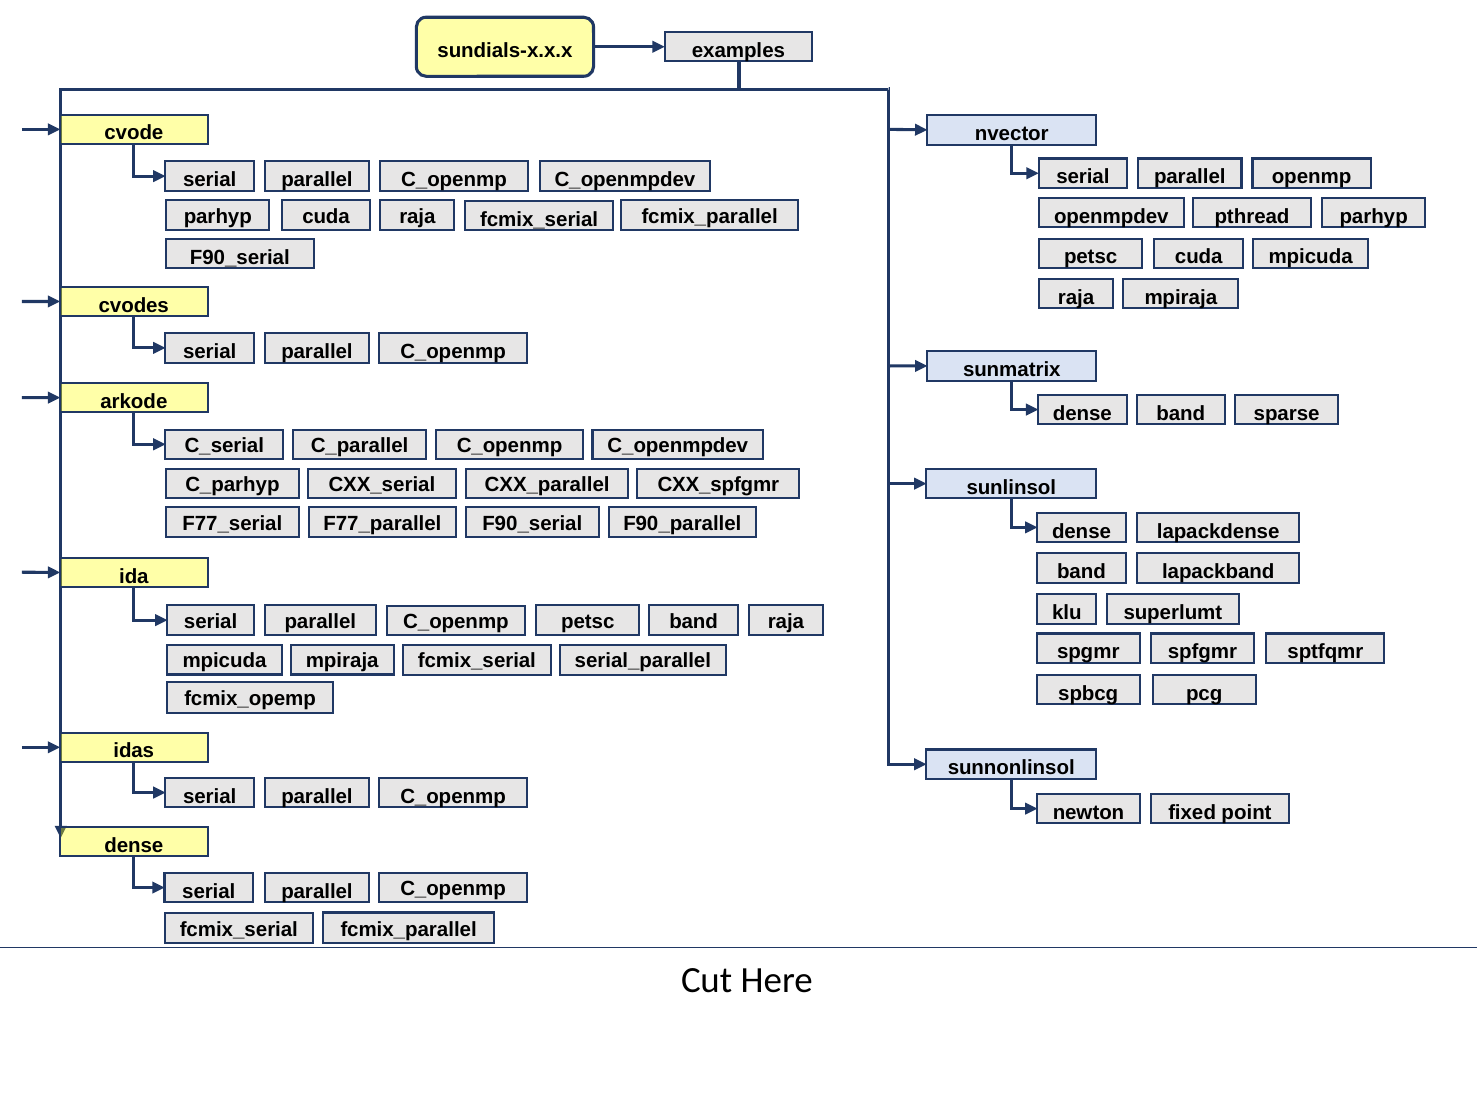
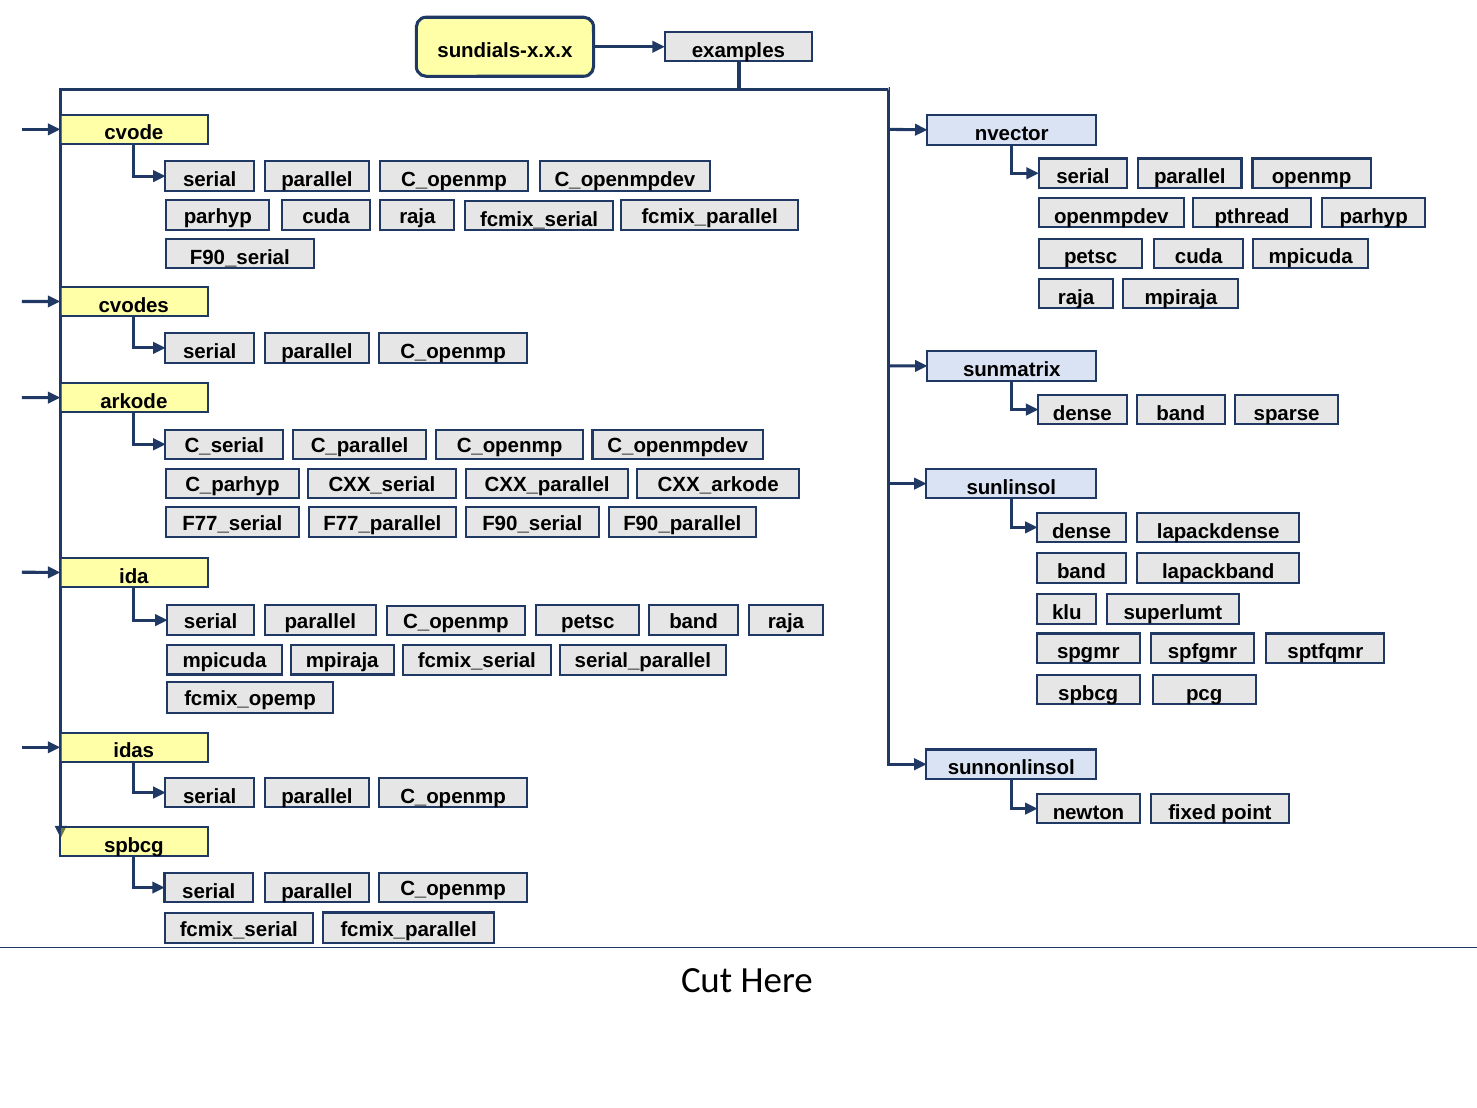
CXX_spfgmr: CXX_spfgmr -> CXX_arkode
dense at (134, 845): dense -> spbcg
